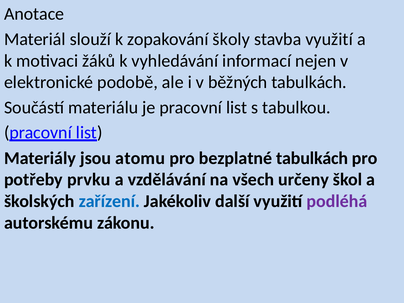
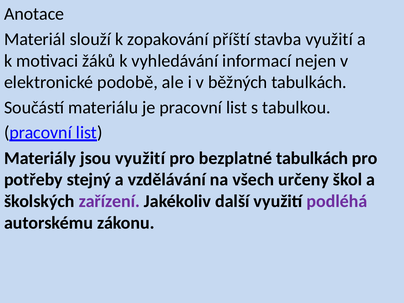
školy: školy -> příští
jsou atomu: atomu -> využití
prvku: prvku -> stejný
zařízení colour: blue -> purple
